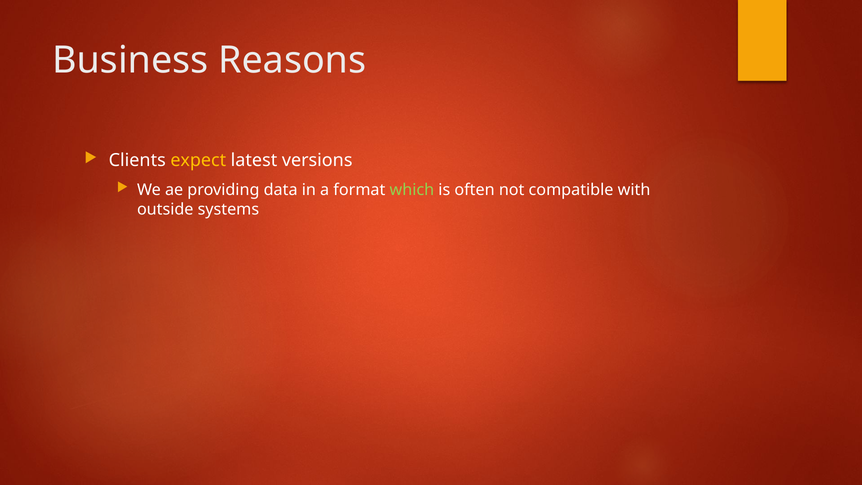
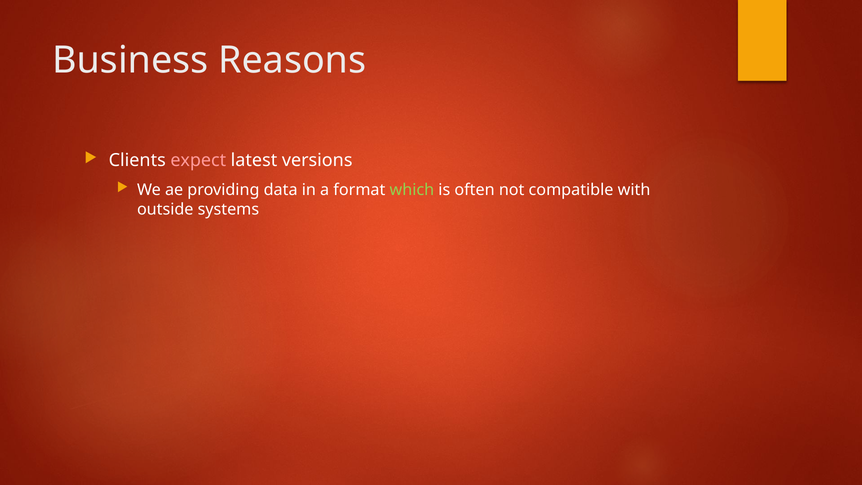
expect colour: yellow -> pink
